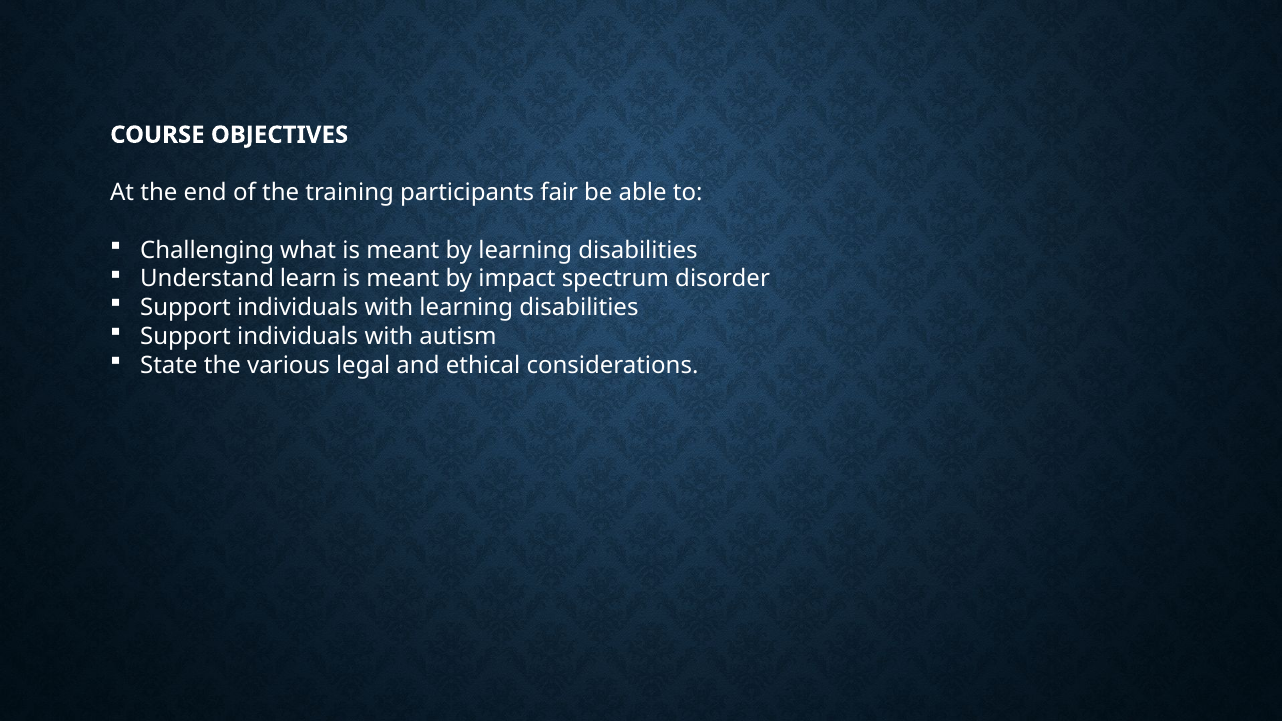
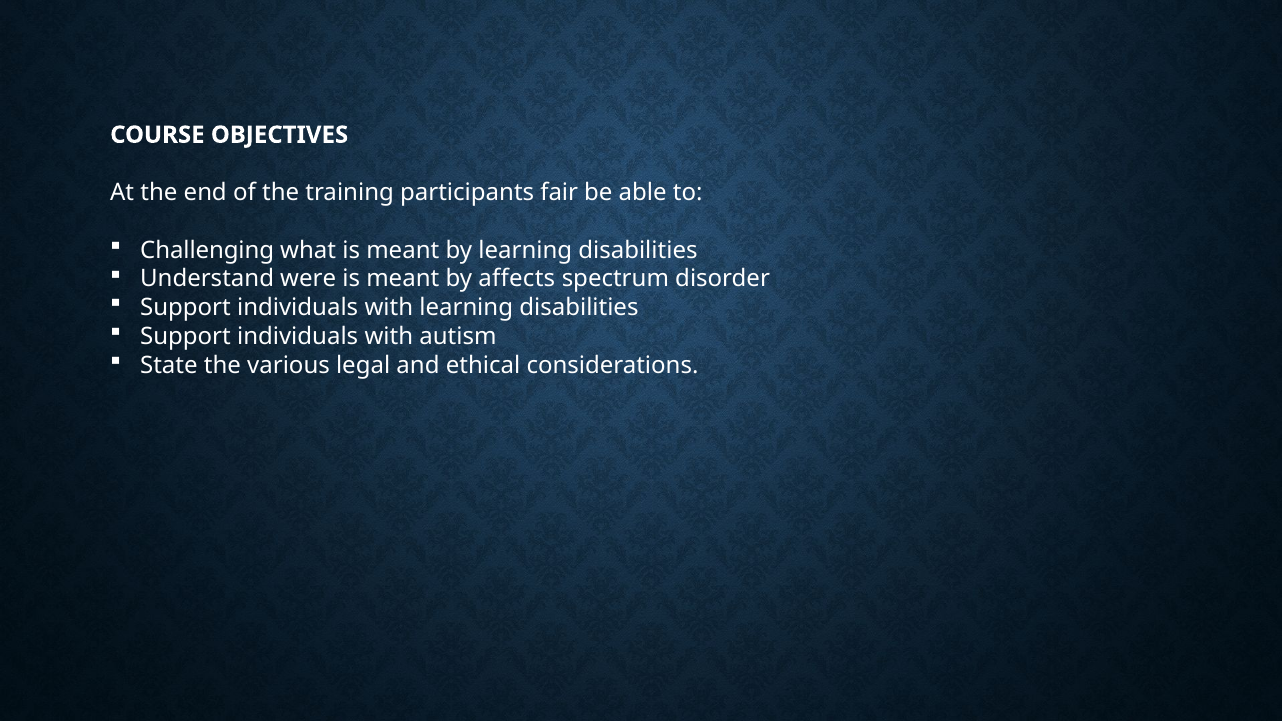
learn: learn -> were
impact: impact -> affects
